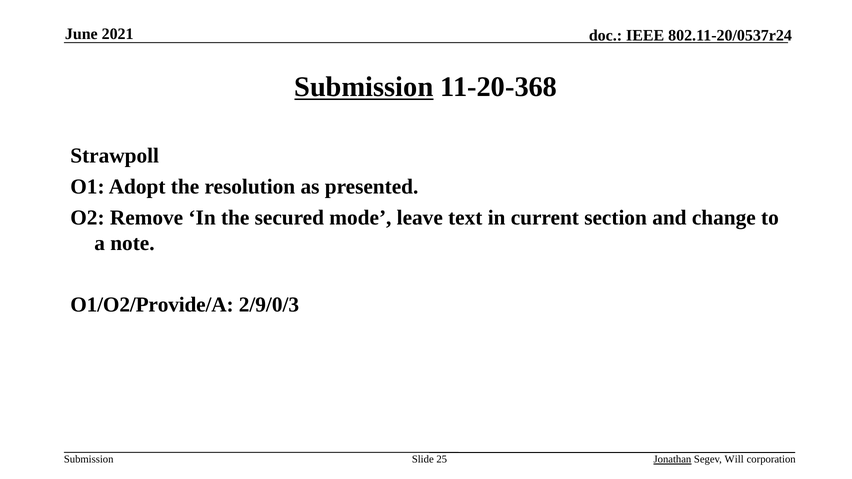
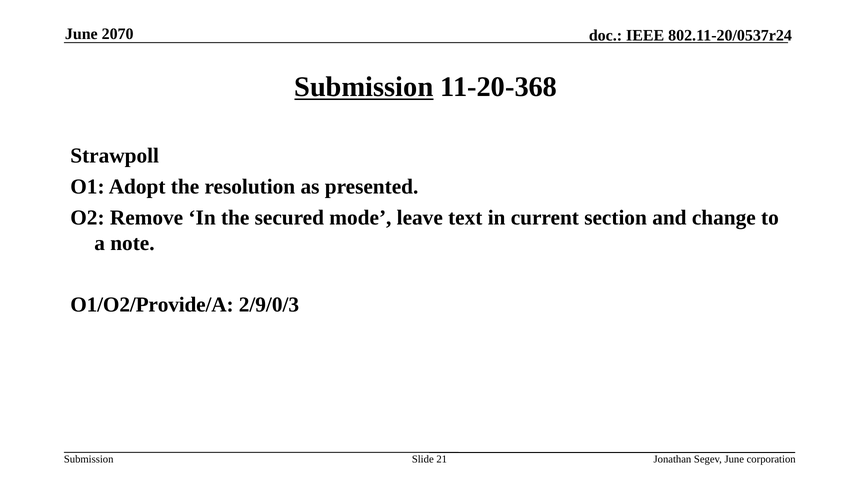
2021: 2021 -> 2070
25: 25 -> 21
Jonathan underline: present -> none
Segev Will: Will -> June
